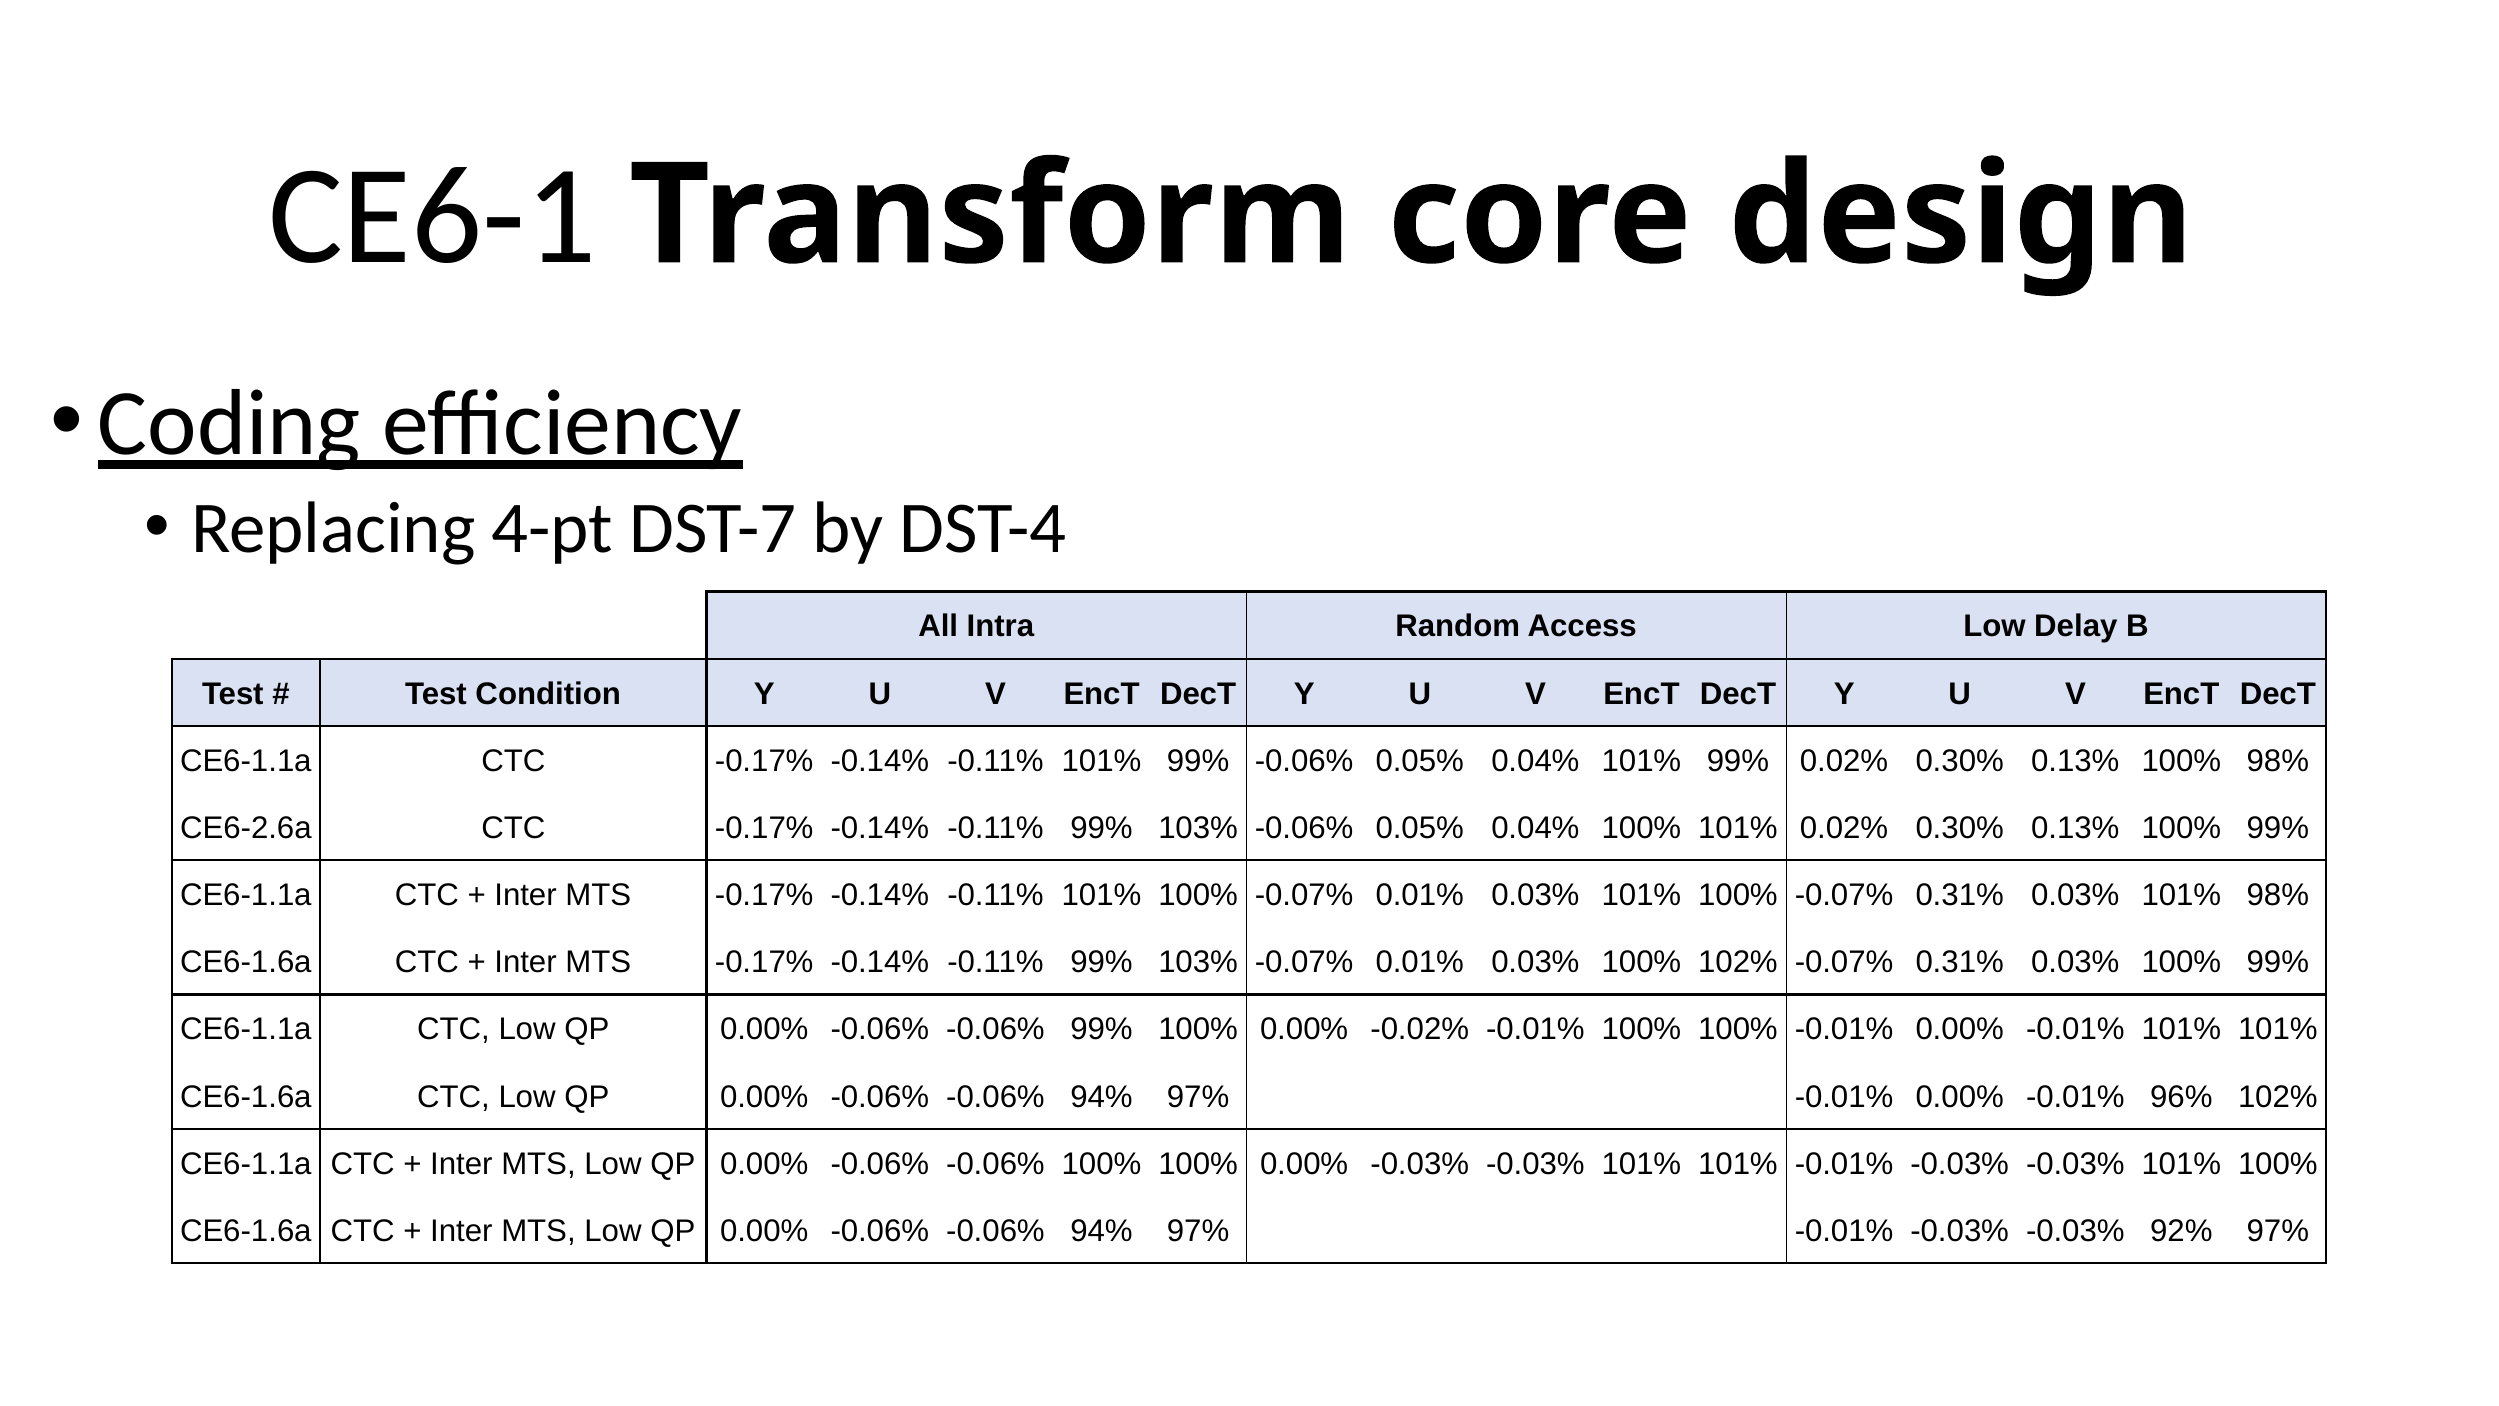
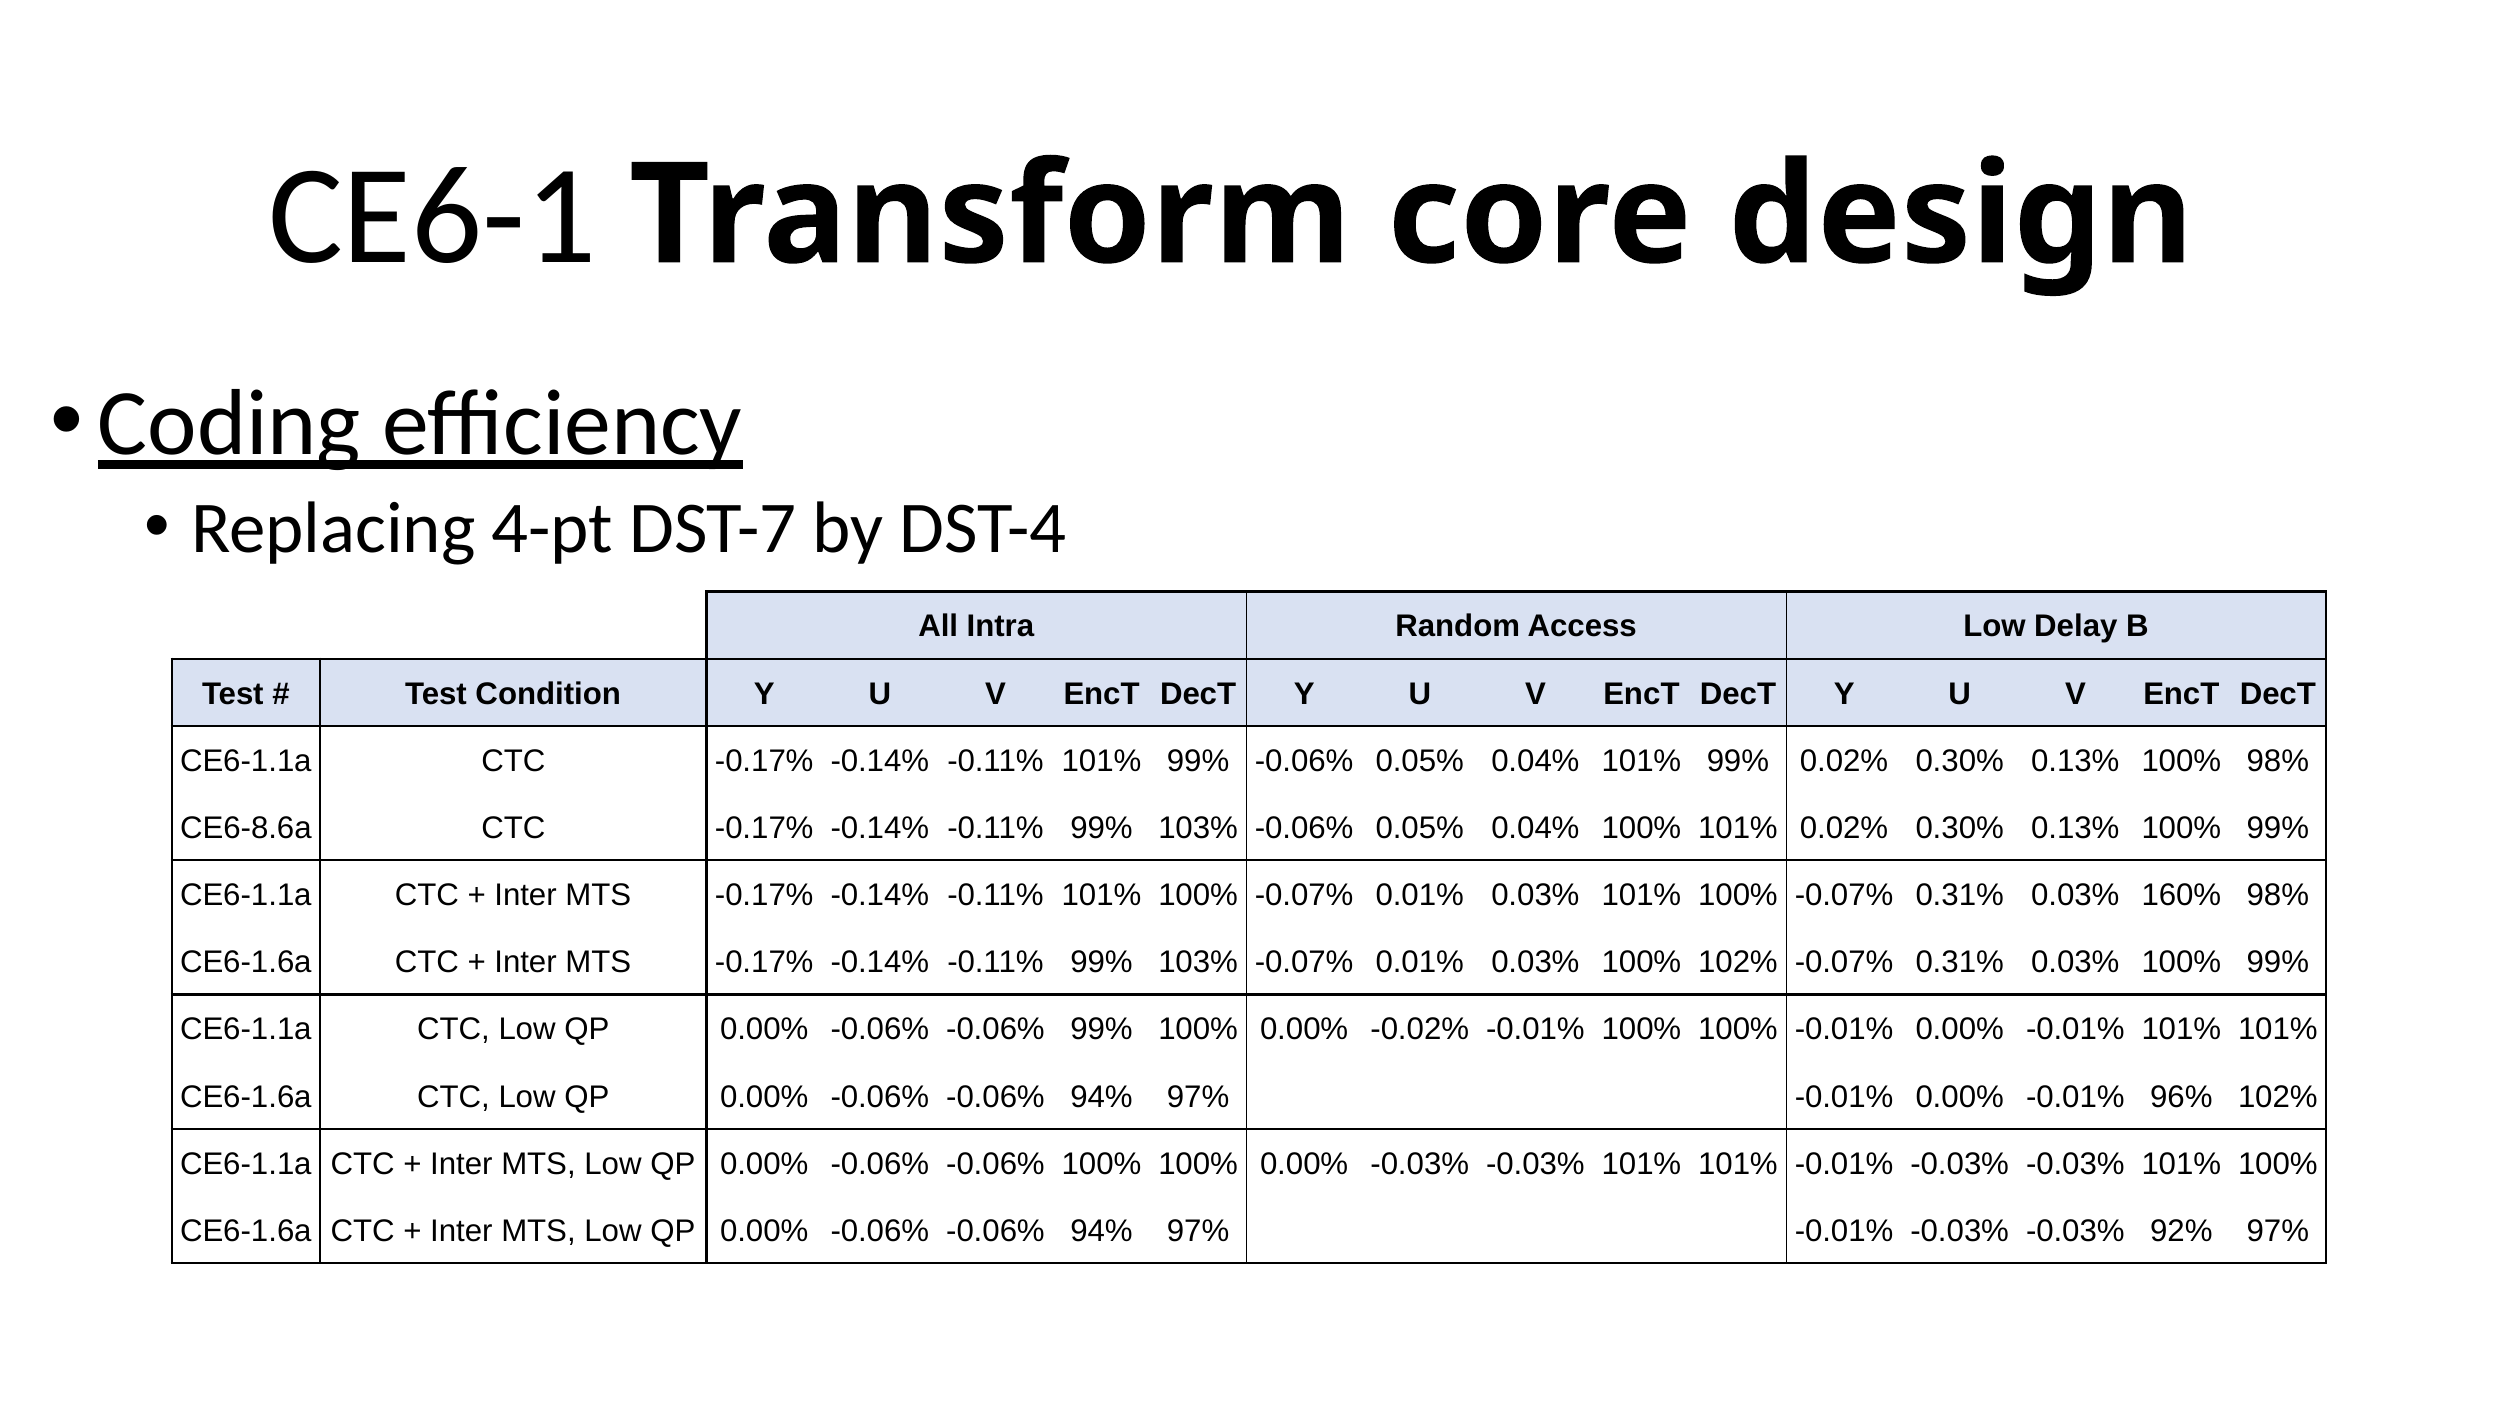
CE6-2.6a: CE6-2.6a -> CE6-8.6a
0.31% 0.03% 101%: 101% -> 160%
